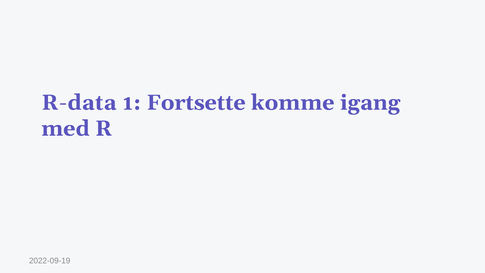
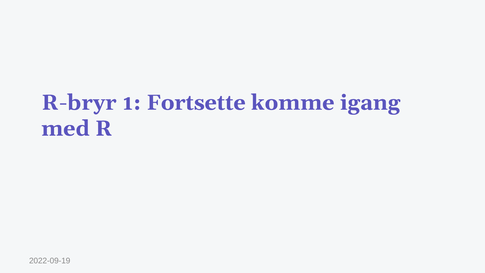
R-data: R-data -> R-bryr
